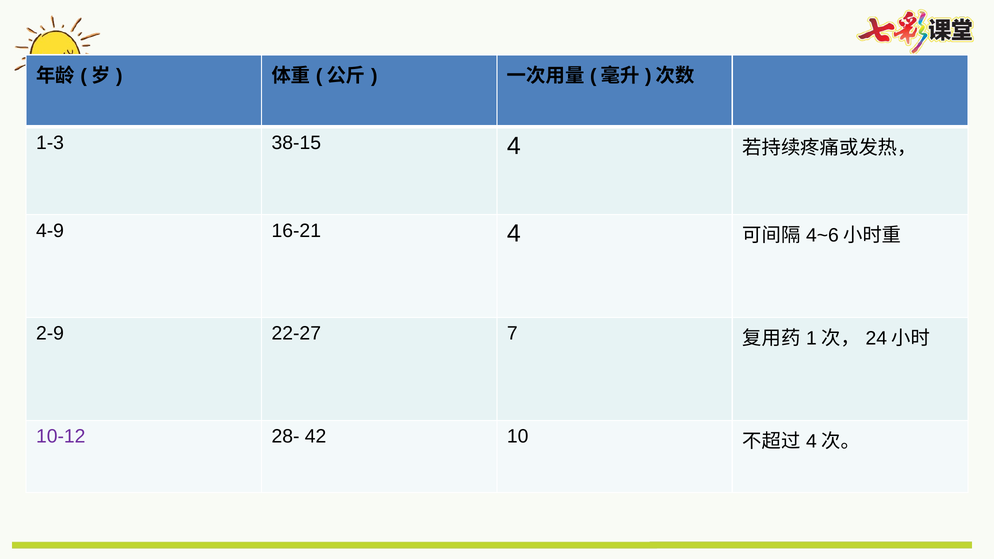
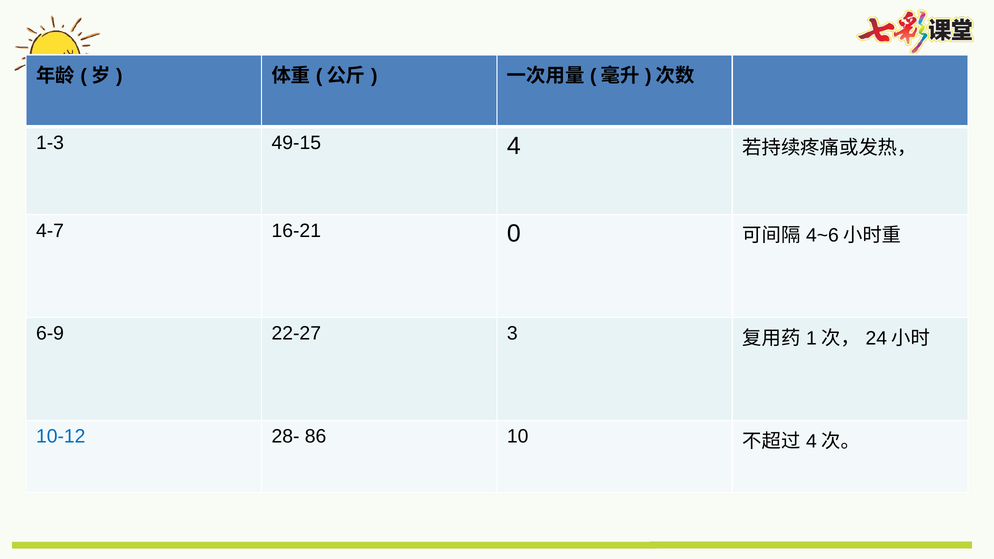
38-15: 38-15 -> 49-15
4-9: 4-9 -> 4-7
16-21 4: 4 -> 0
2-9: 2-9 -> 6-9
7: 7 -> 3
10-12 colour: purple -> blue
42: 42 -> 86
